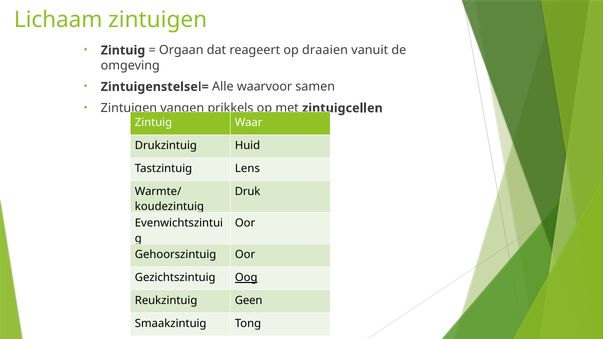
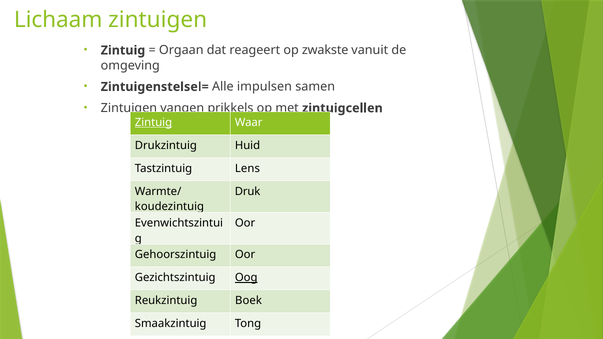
draaien: draaien -> zwakste
waarvoor: waarvoor -> impulsen
Zintuig at (153, 123) underline: none -> present
Reukzintuig Geen: Geen -> Boek
